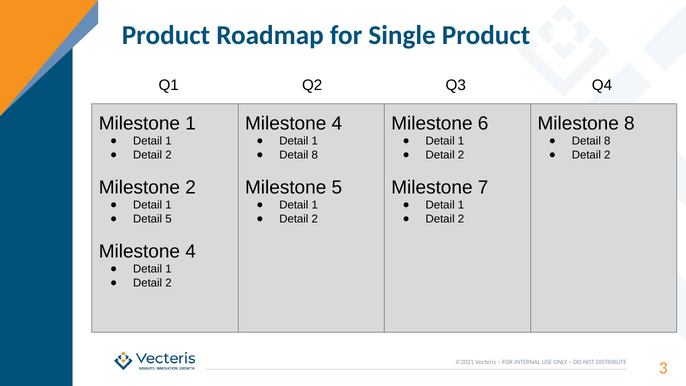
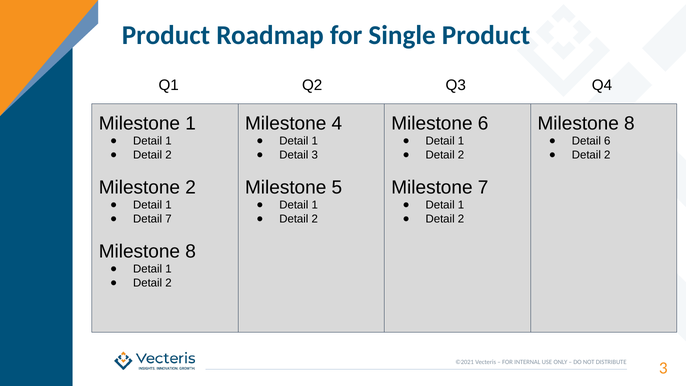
8 at (607, 141): 8 -> 6
8 at (315, 155): 8 -> 3
Detail 5: 5 -> 7
4 at (191, 251): 4 -> 8
